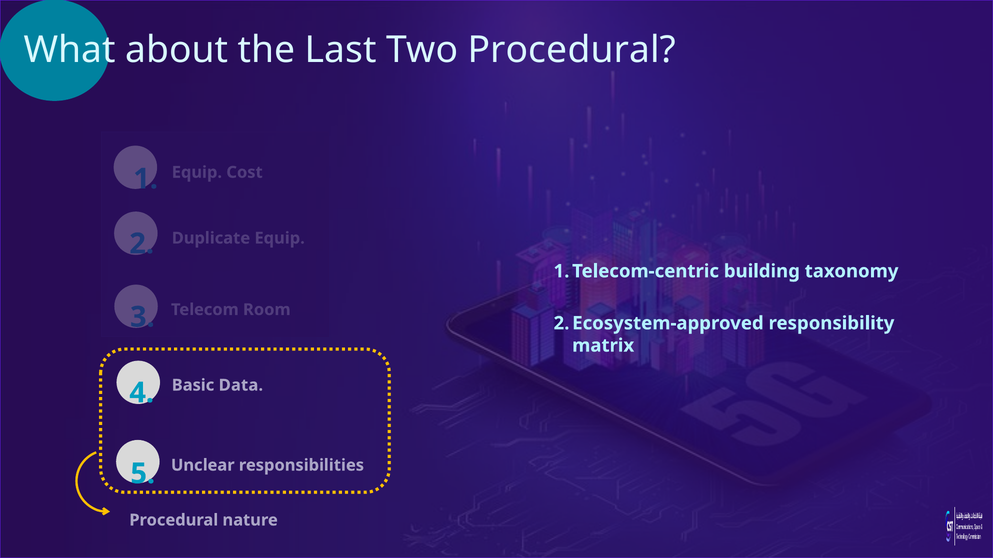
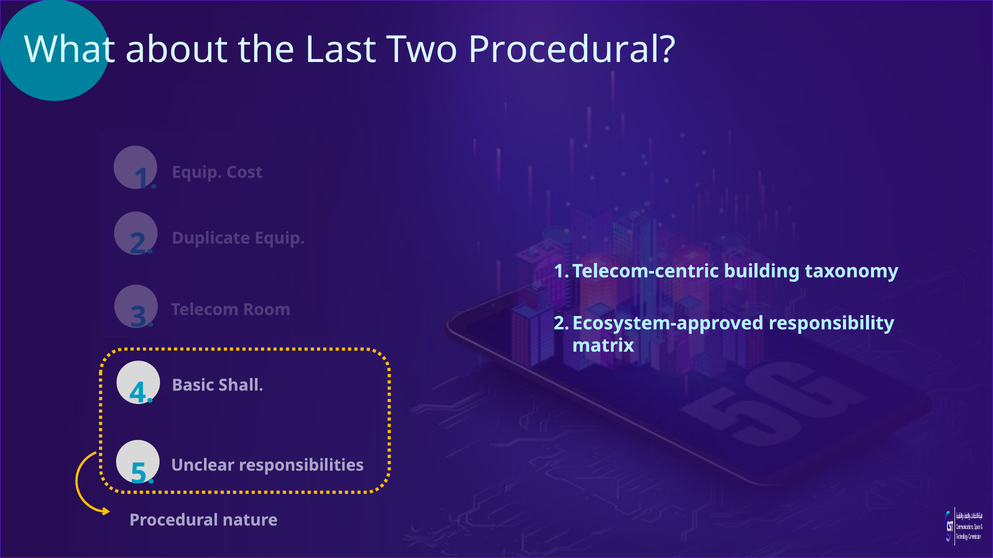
Data: Data -> Shall
